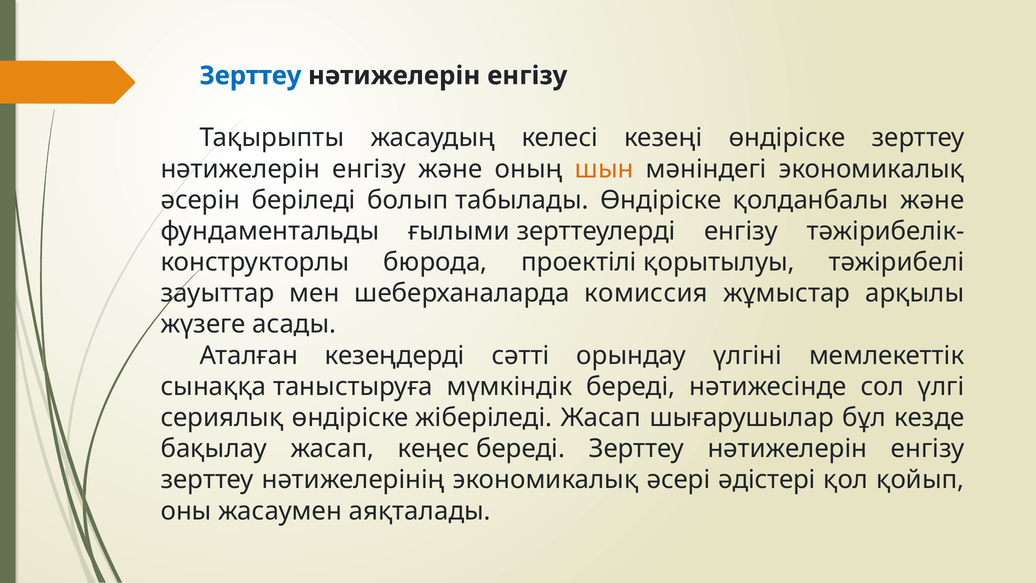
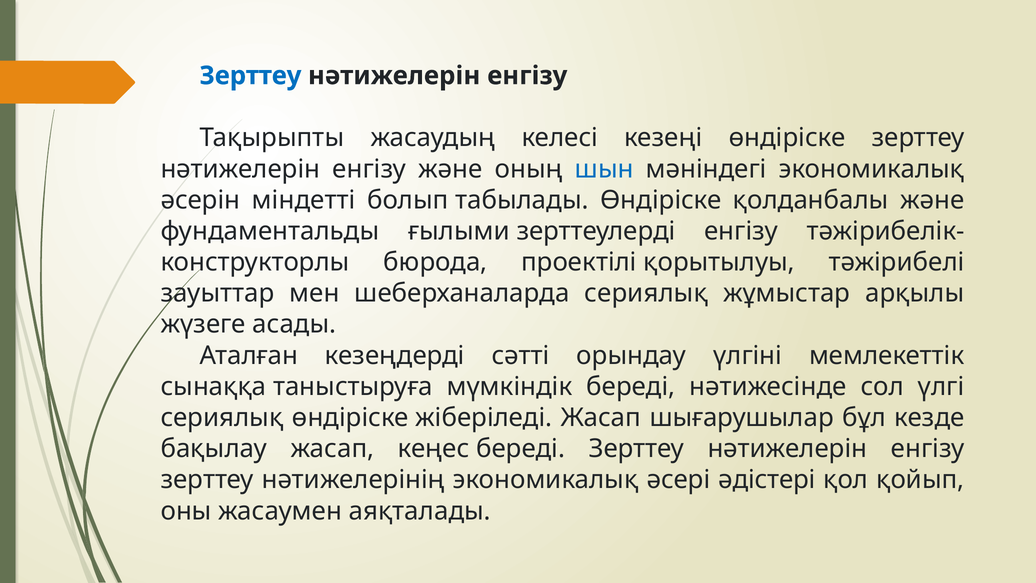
шын colour: orange -> blue
беріледі: беріледі -> міндетті
шеберханаларда комиссия: комиссия -> сериялық
